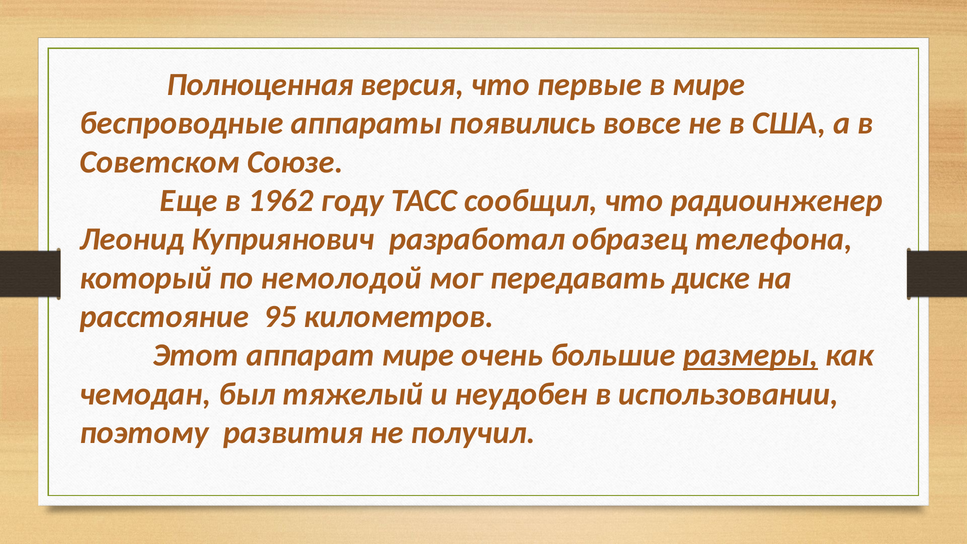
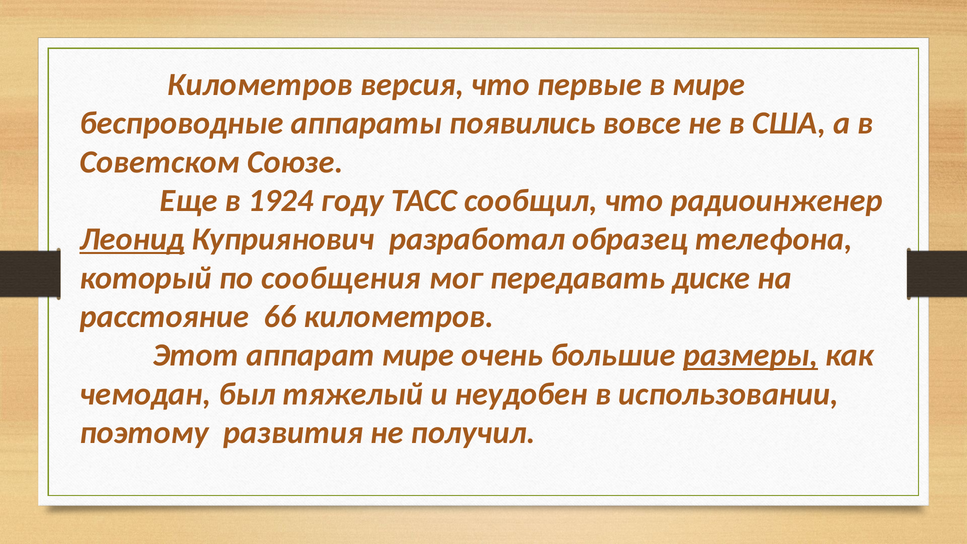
Полноценная at (260, 84): Полноценная -> Километров
1962: 1962 -> 1924
Леонид underline: none -> present
немолодой: немолодой -> сообщения
95: 95 -> 66
